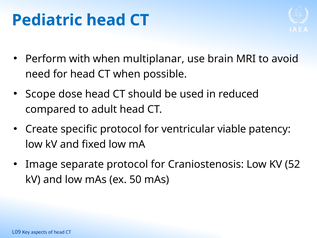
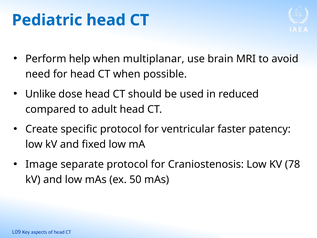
with: with -> help
Scope: Scope -> Unlike
viable: viable -> faster
52: 52 -> 78
